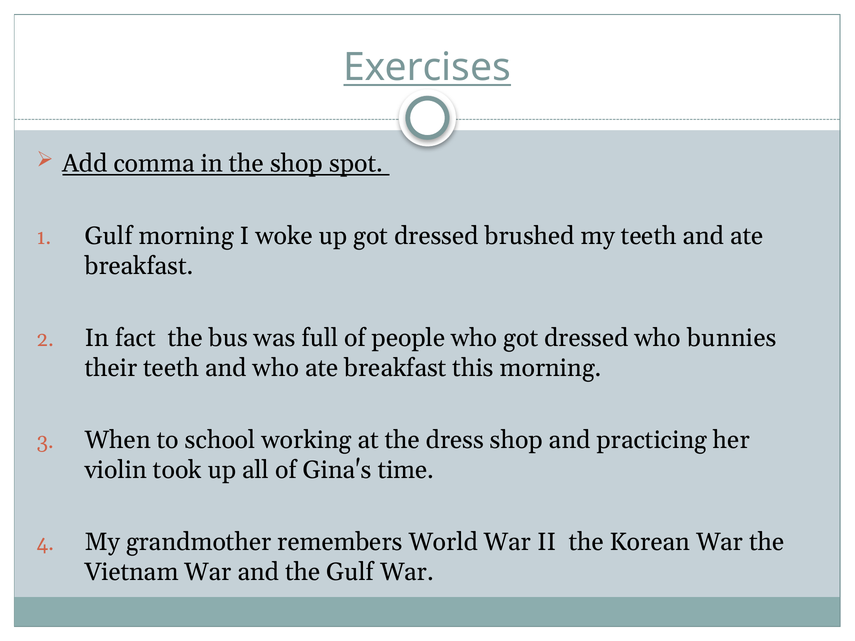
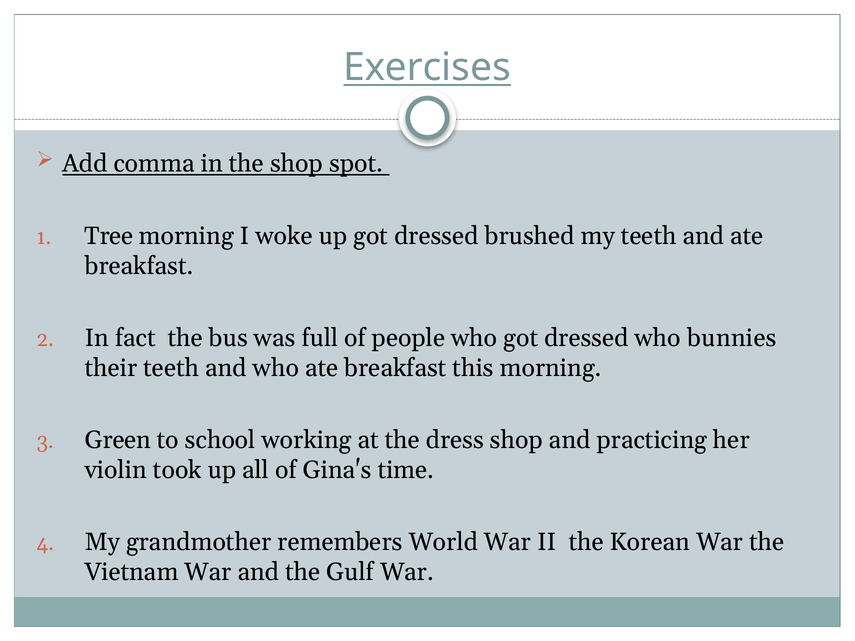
Gulf at (109, 236): Gulf -> Tree
When: When -> Green
